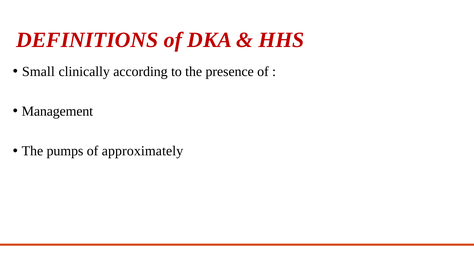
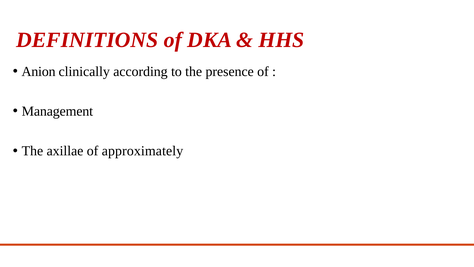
Small: Small -> Anion
pumps: pumps -> axillae
